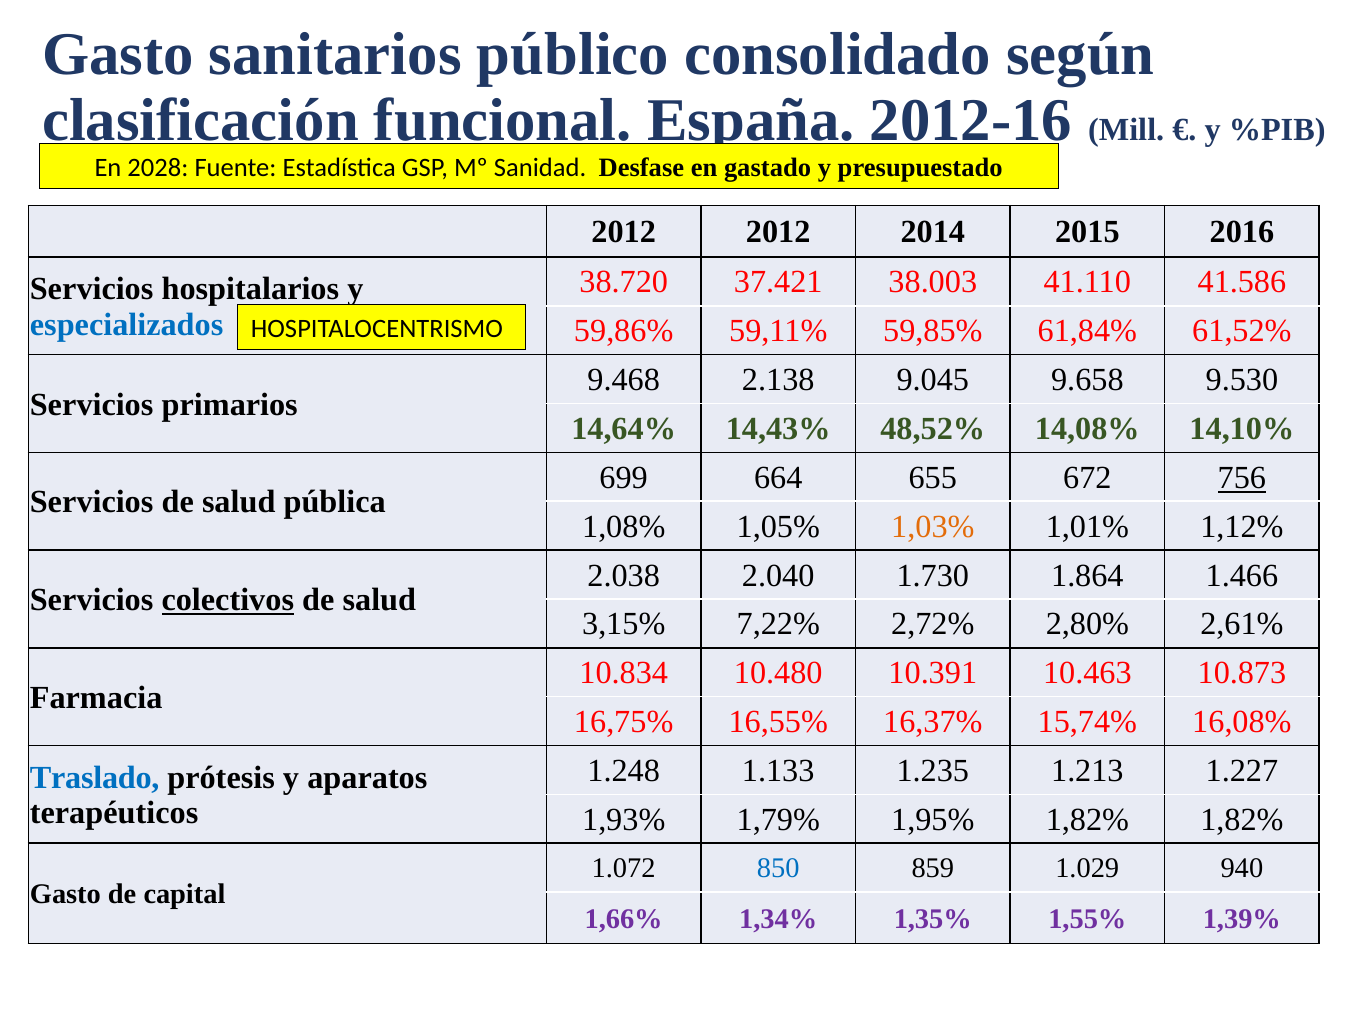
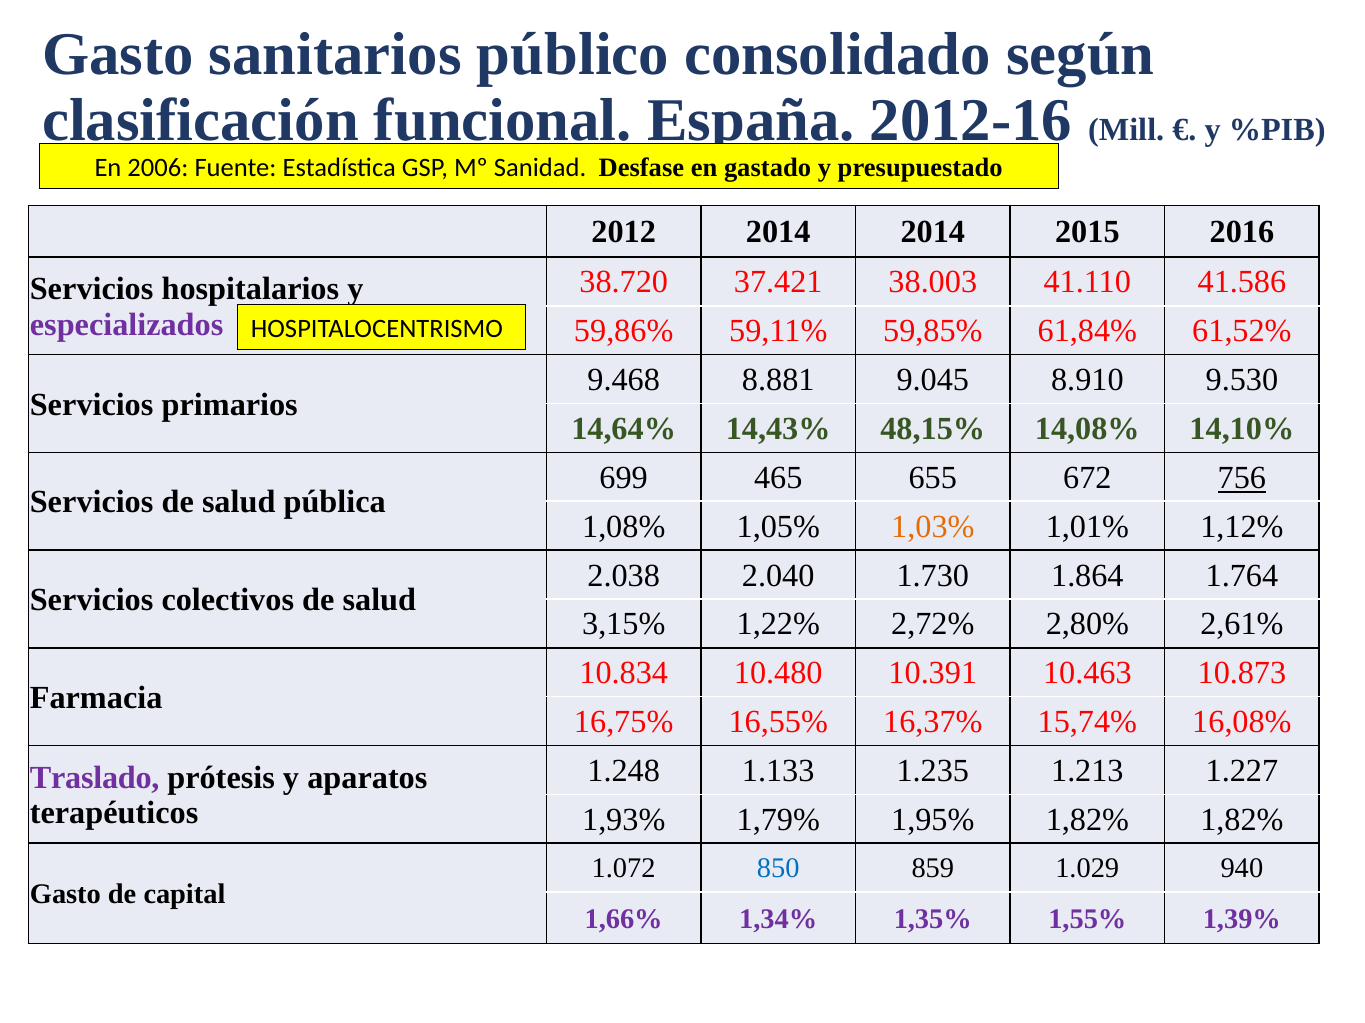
2028: 2028 -> 2006
2012 2012: 2012 -> 2014
especializados colour: blue -> purple
2.138: 2.138 -> 8.881
9.658: 9.658 -> 8.910
48,52%: 48,52% -> 48,15%
664: 664 -> 465
1.466: 1.466 -> 1.764
colectivos underline: present -> none
7,22%: 7,22% -> 1,22%
Traslado colour: blue -> purple
